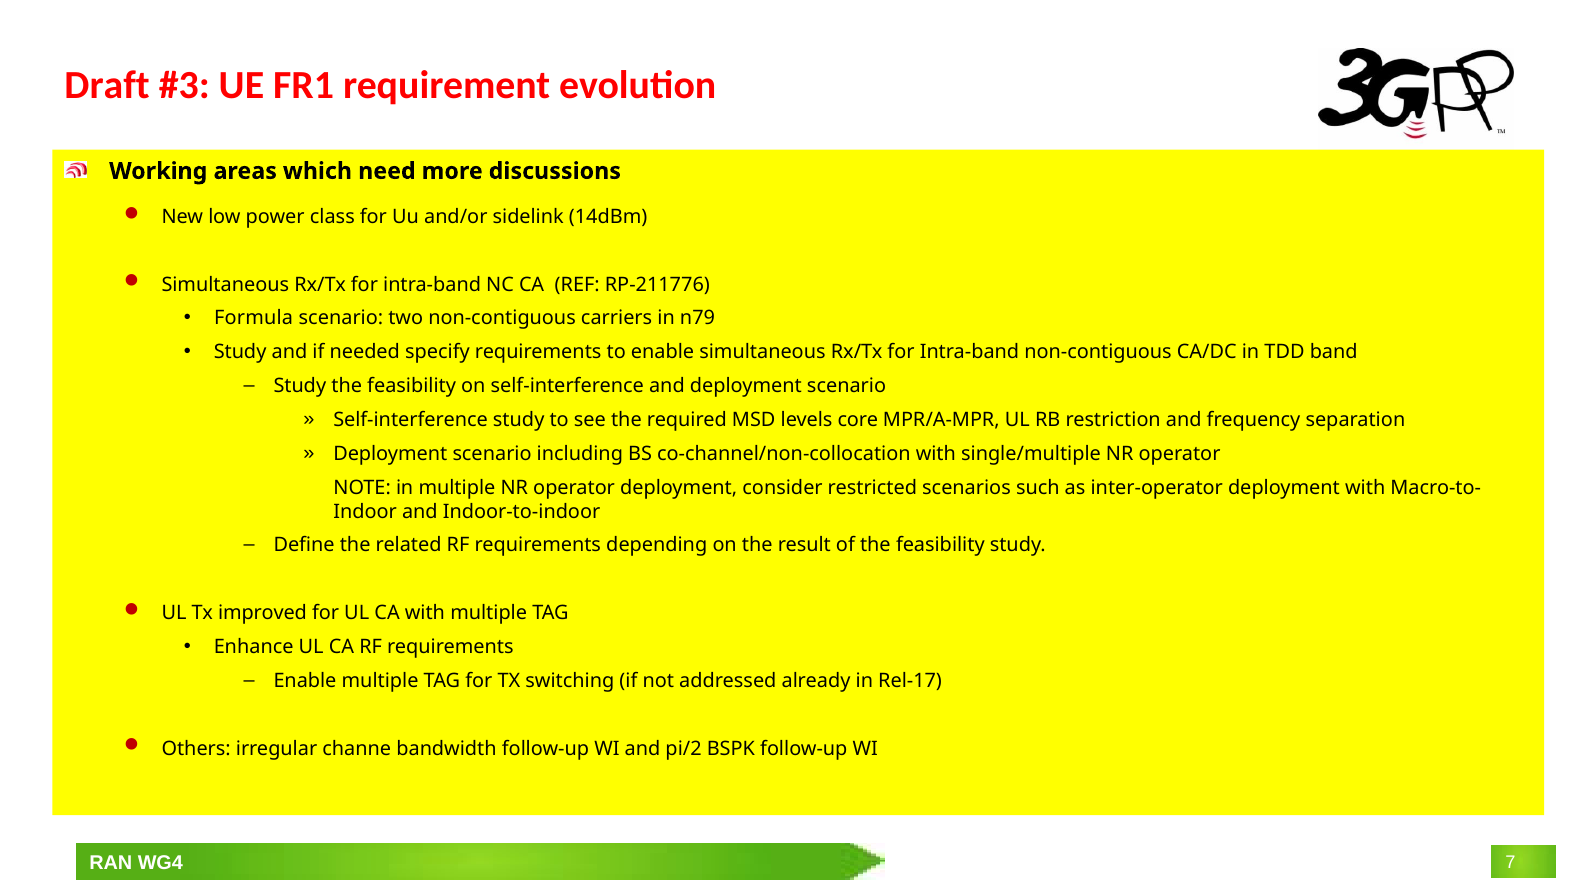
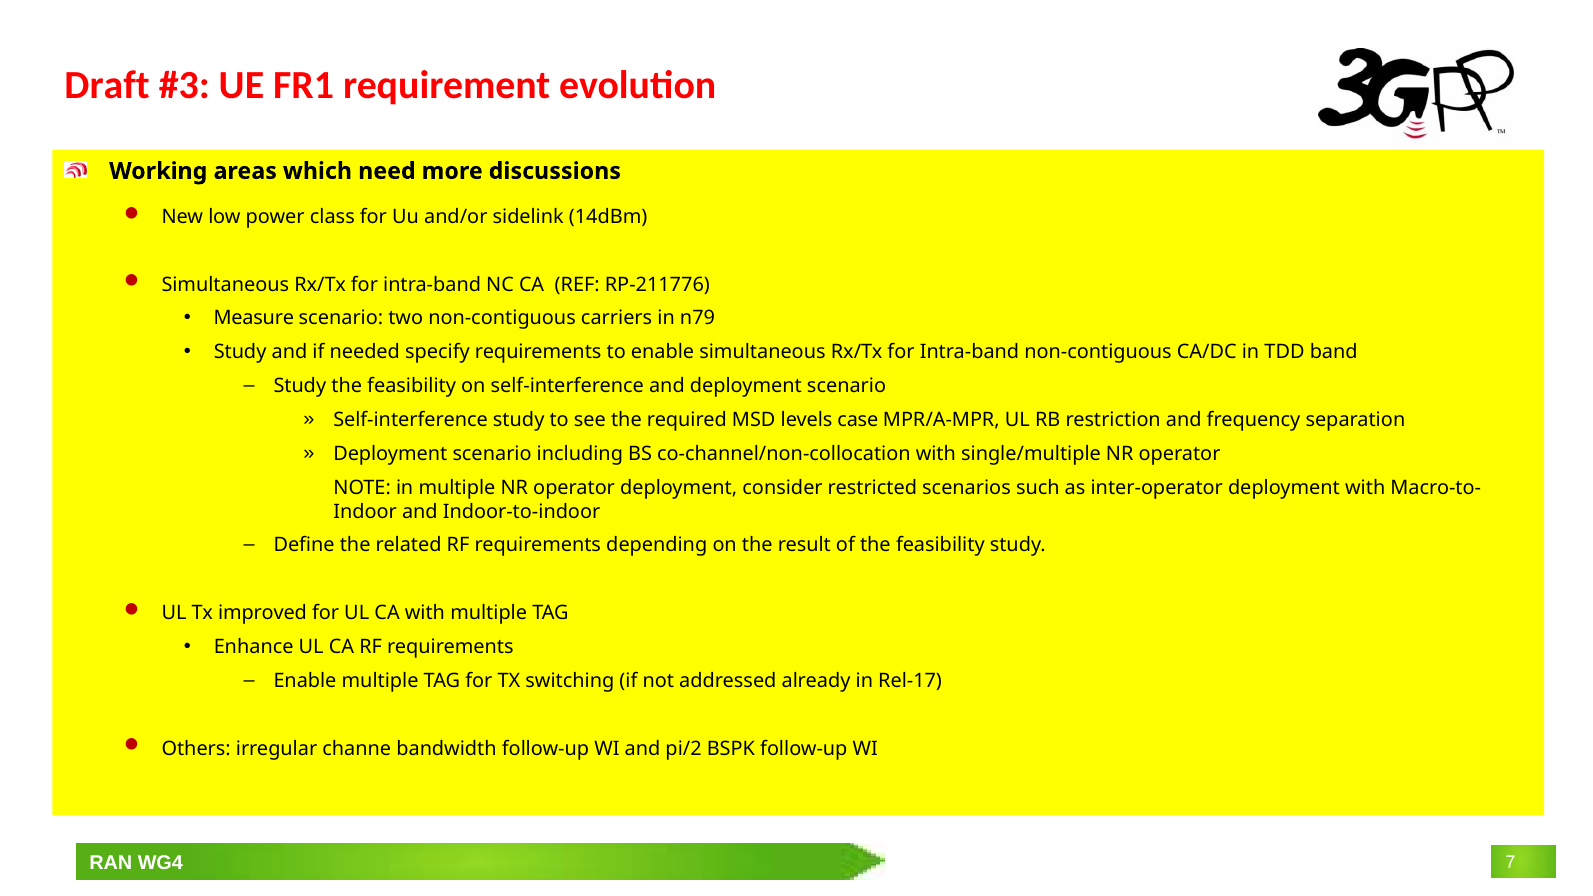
Formula: Formula -> Measure
core: core -> case
